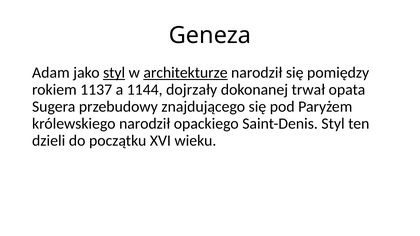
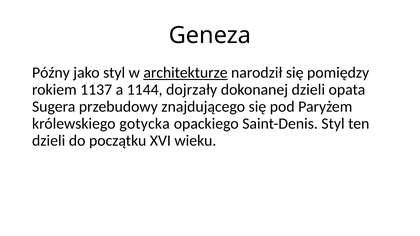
Adam: Adam -> Późny
styl at (114, 73) underline: present -> none
dokonanej trwał: trwał -> dzieli
królewskiego narodził: narodził -> gotycka
